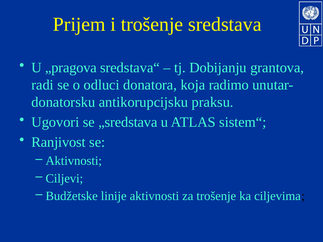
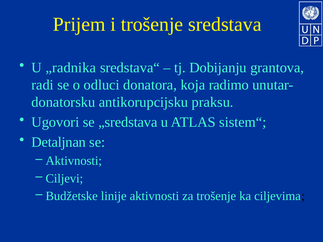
„pragova: „pragova -> „radnika
Ranjivost: Ranjivost -> Detaljnan
